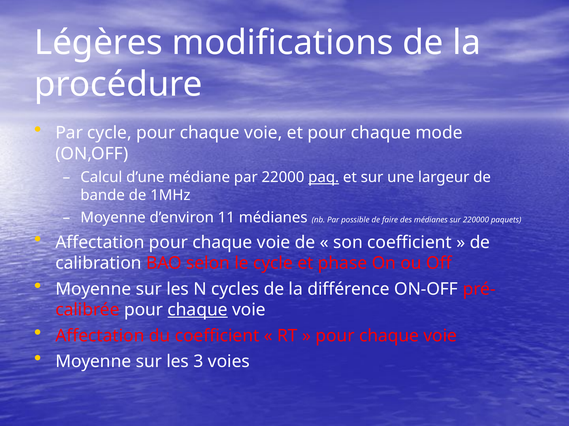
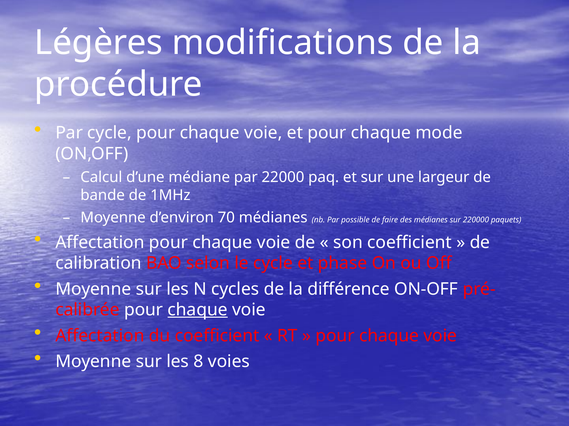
paq underline: present -> none
11: 11 -> 70
3: 3 -> 8
